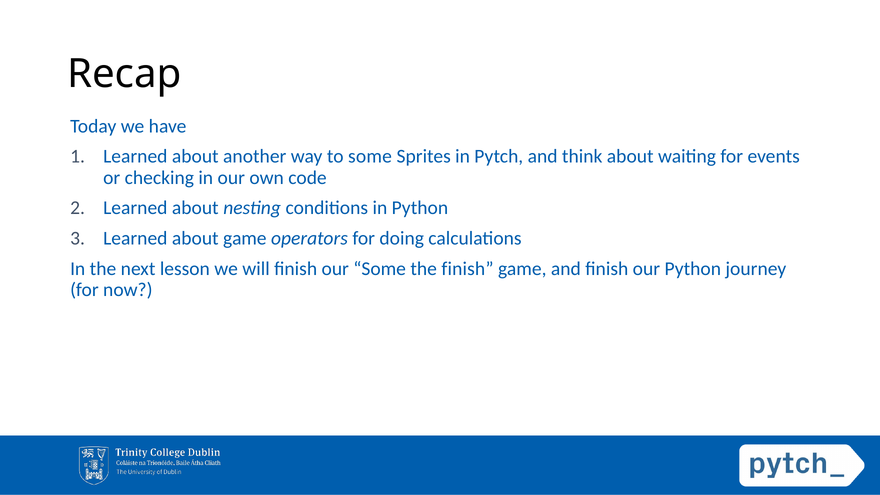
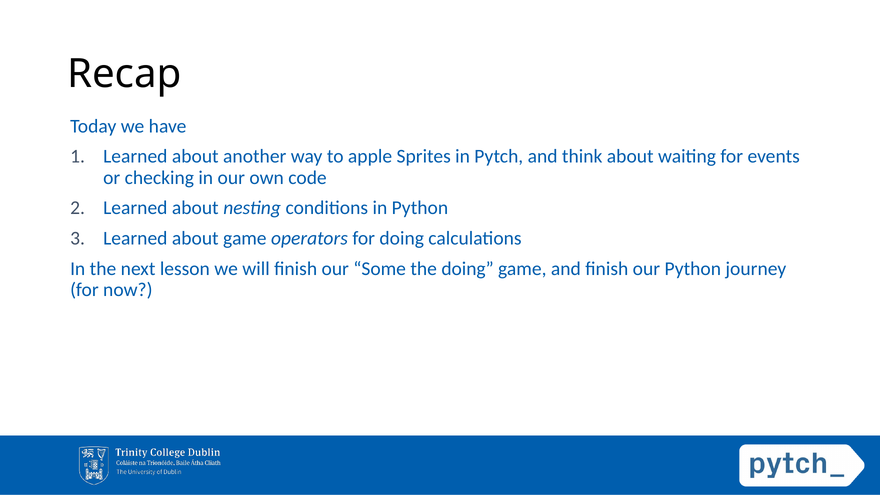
to some: some -> apple
the finish: finish -> doing
